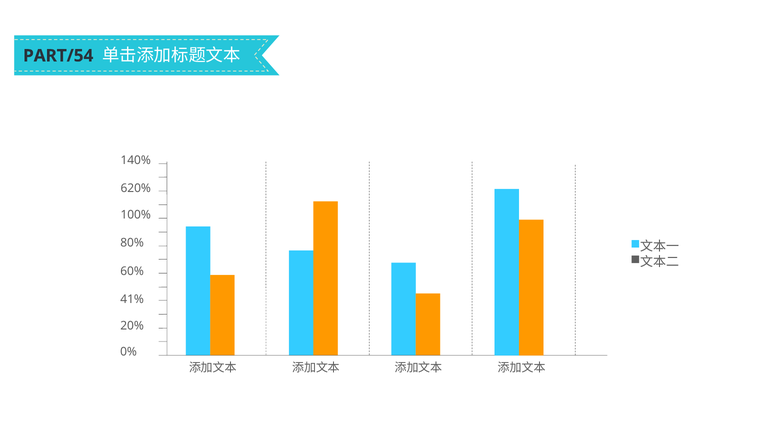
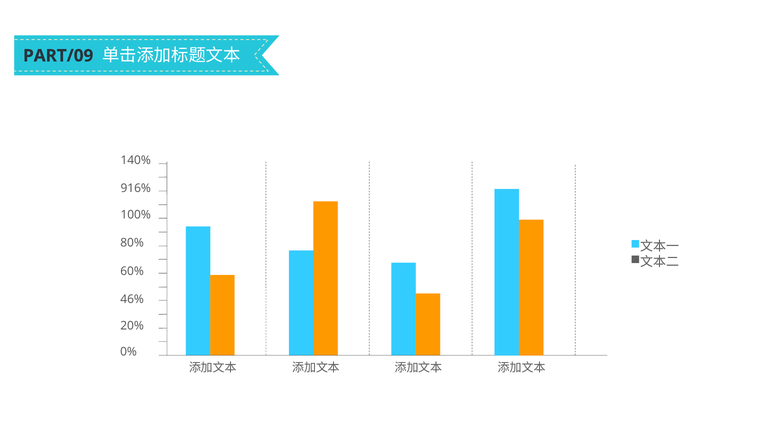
PART/54: PART/54 -> PART/09
620%: 620% -> 916%
41%: 41% -> 46%
